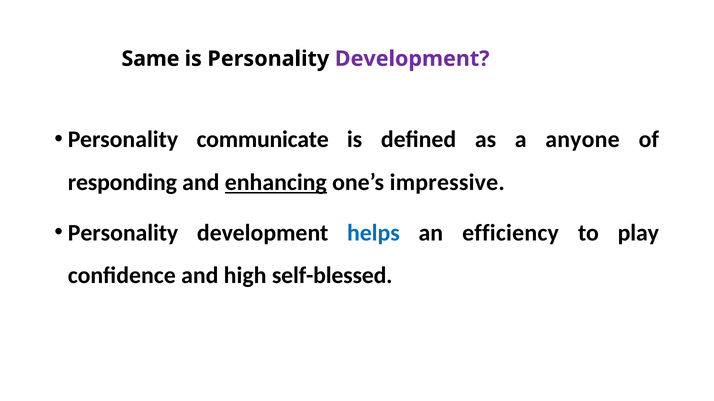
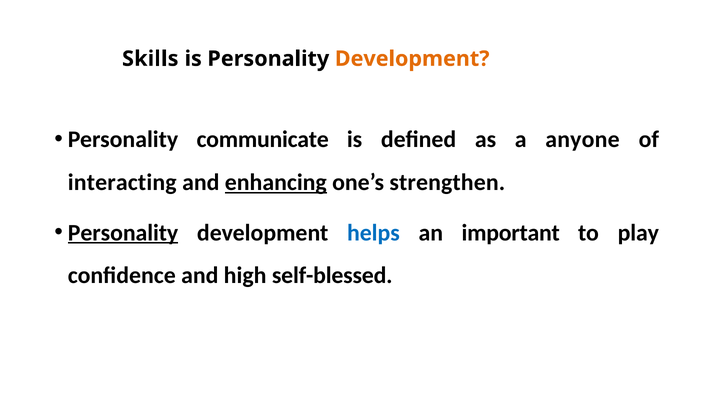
Same: Same -> Skills
Development at (412, 59) colour: purple -> orange
responding: responding -> interacting
impressive: impressive -> strengthen
Personality at (123, 233) underline: none -> present
efficiency: efficiency -> important
